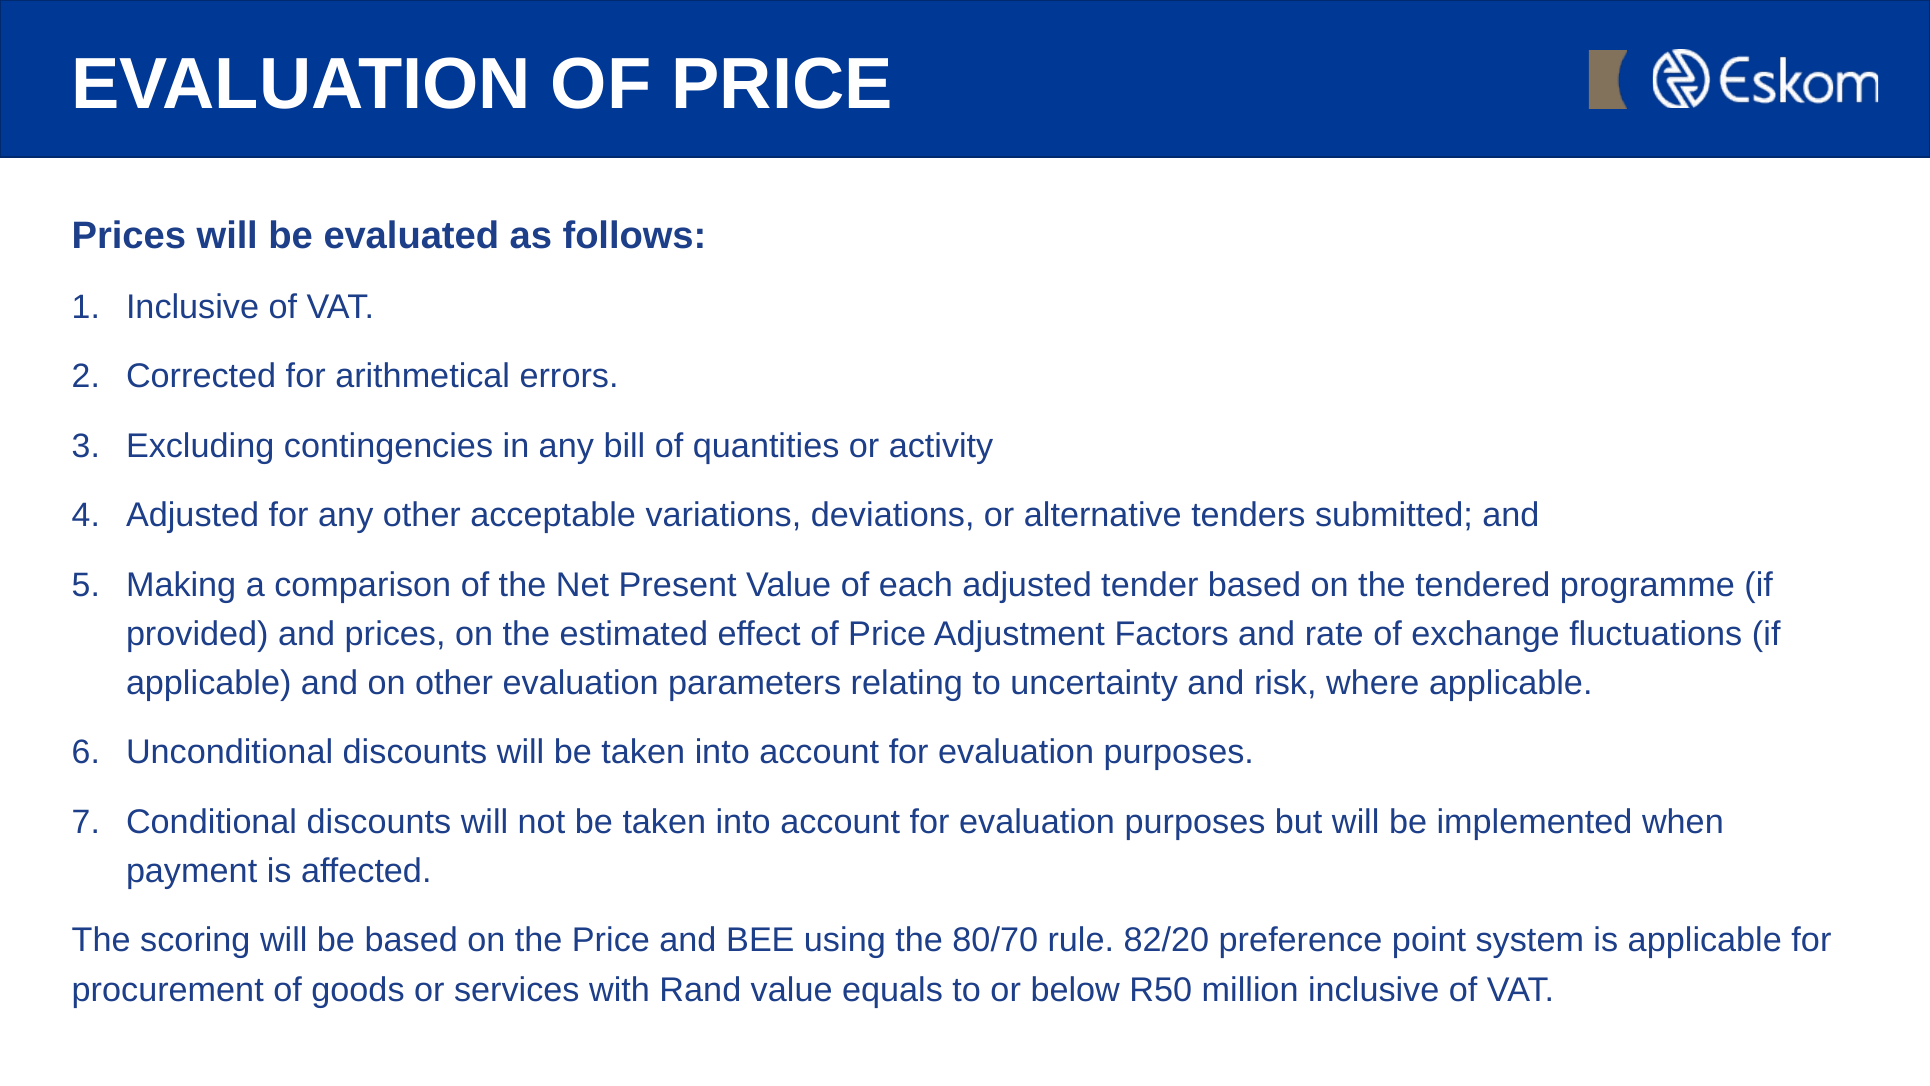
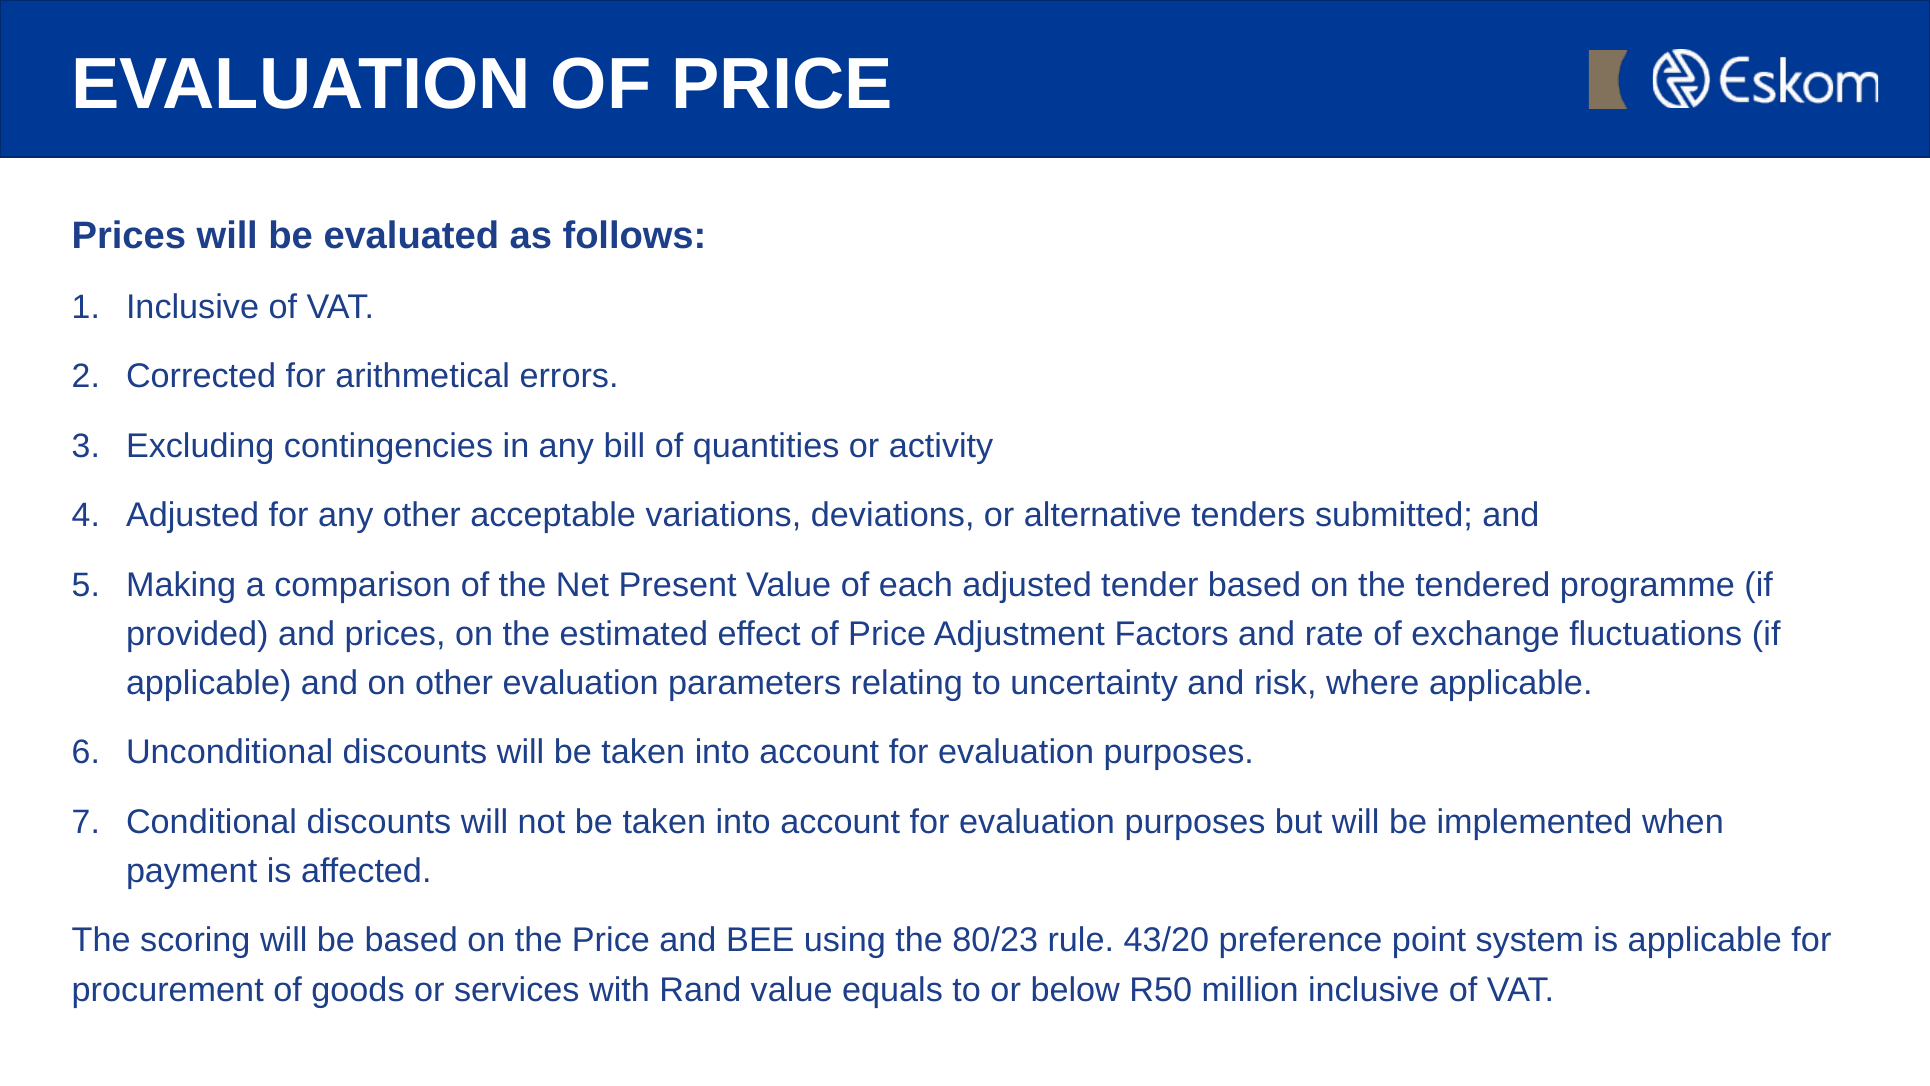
80/70: 80/70 -> 80/23
82/20: 82/20 -> 43/20
